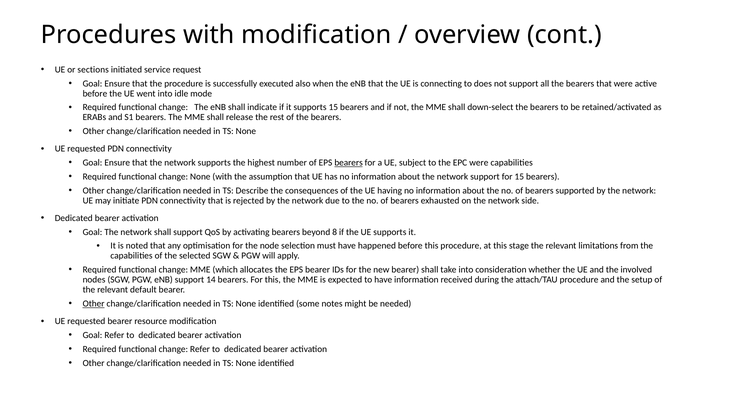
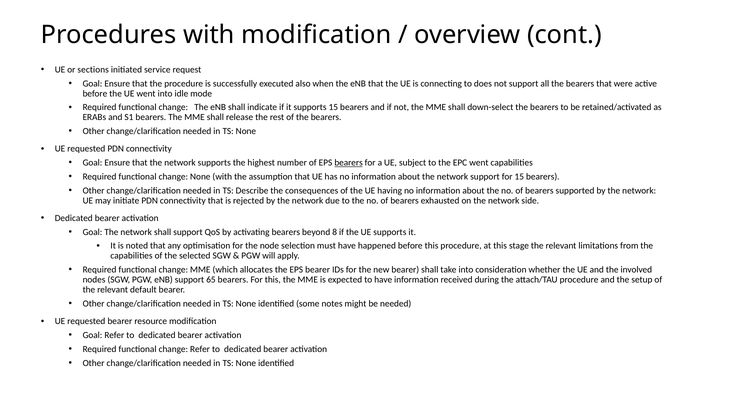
EPC were: were -> went
14: 14 -> 65
Other at (94, 304) underline: present -> none
